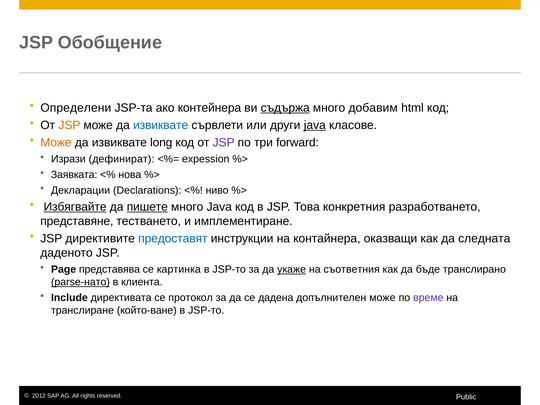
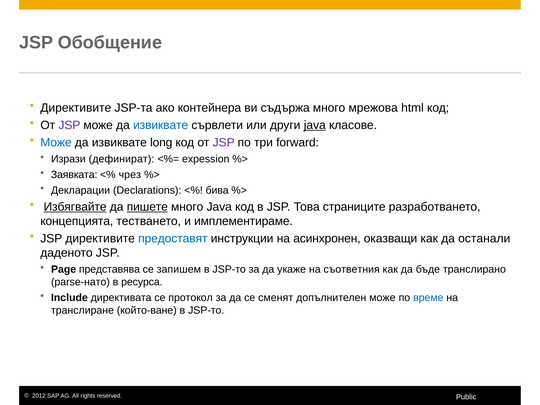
Определени at (76, 108): Определени -> Директивите
съдържа underline: present -> none
добавим: добавим -> мрежова
JSP at (69, 125) colour: orange -> purple
Може at (56, 143) colour: orange -> blue
нова: нова -> чрез
ниво: ниво -> бива
конкретния: конкретния -> страниците
представяне: представяне -> концепцията
имплементиране: имплементиране -> имплементираме
контайнера: контайнера -> асинхронен
следната: следната -> останали
картинка: картинка -> запишем
укаже underline: present -> none
parse-нато underline: present -> none
клиента: клиента -> ресурса
дадена: дадена -> сменят
време colour: purple -> blue
